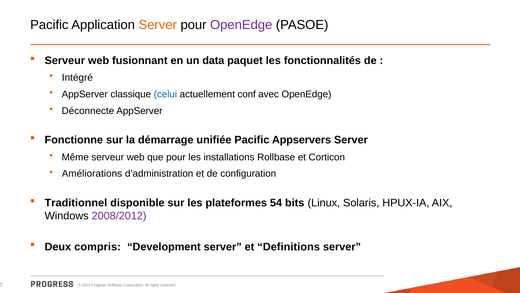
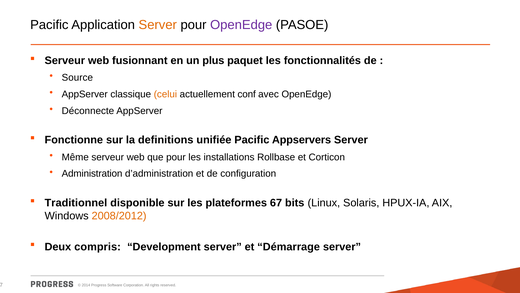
data: data -> plus
Intégré: Intégré -> Source
celui colour: blue -> orange
démarrage: démarrage -> definitions
Améliorations: Améliorations -> Administration
54: 54 -> 67
2008/2012 colour: purple -> orange
Definitions: Definitions -> Démarrage
